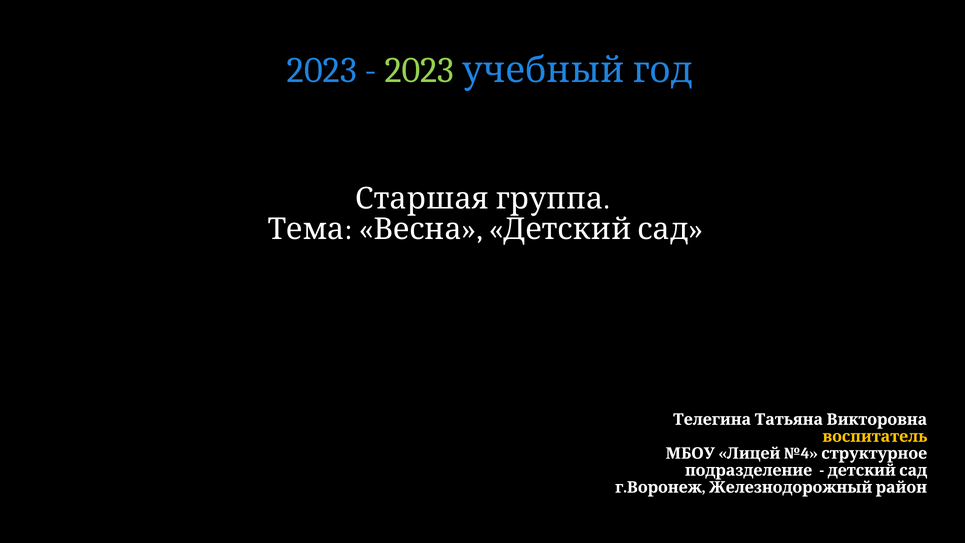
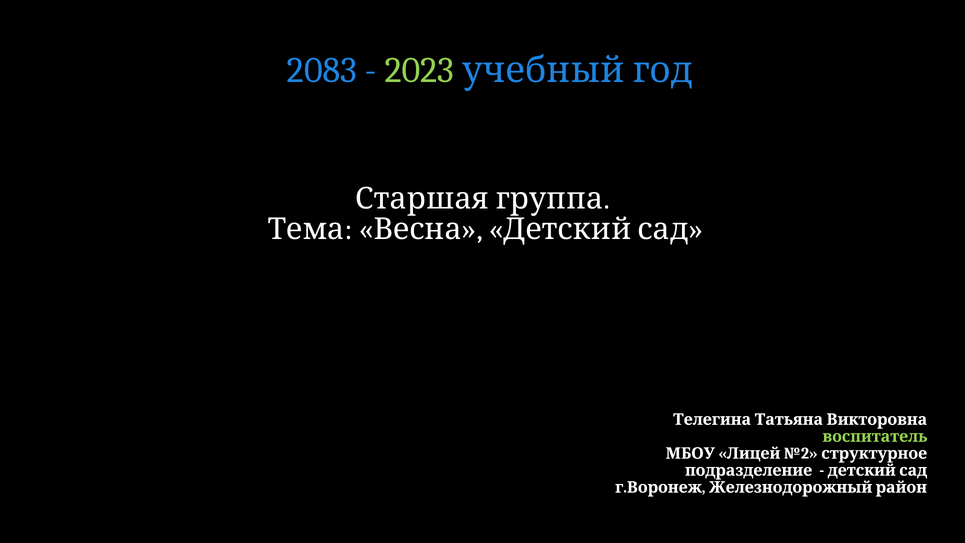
2023 at (322, 70): 2023 -> 2083
воспитатель colour: yellow -> light green
№4: №4 -> №2
